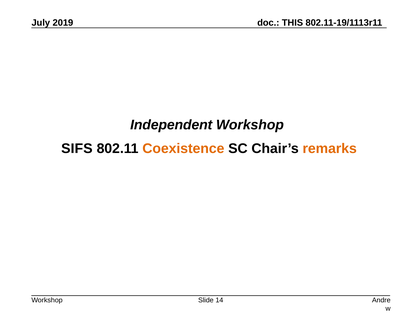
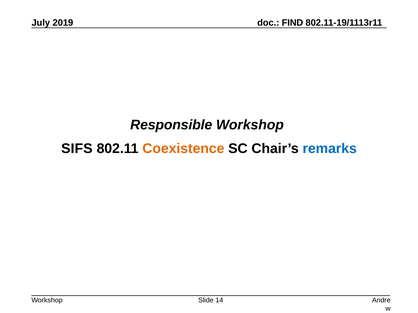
THIS: THIS -> FIND
Independent: Independent -> Responsible
remarks colour: orange -> blue
